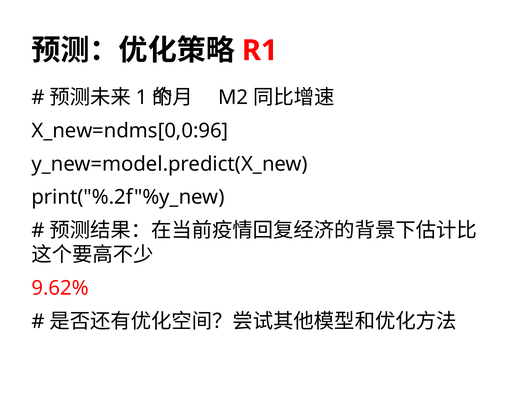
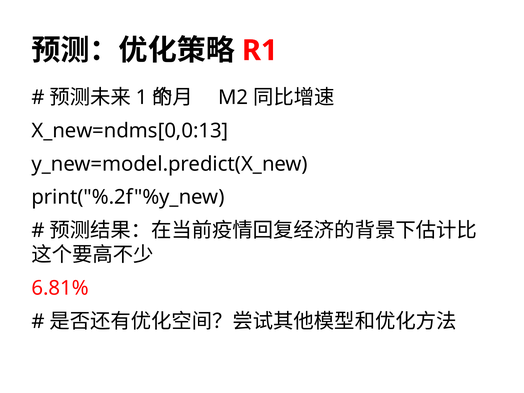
X_new=ndms[0,0:96: X_new=ndms[0,0:96 -> X_new=ndms[0,0:13
9.62%: 9.62% -> 6.81%
